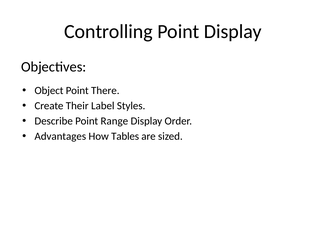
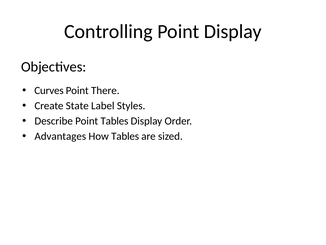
Object: Object -> Curves
Their: Their -> State
Point Range: Range -> Tables
